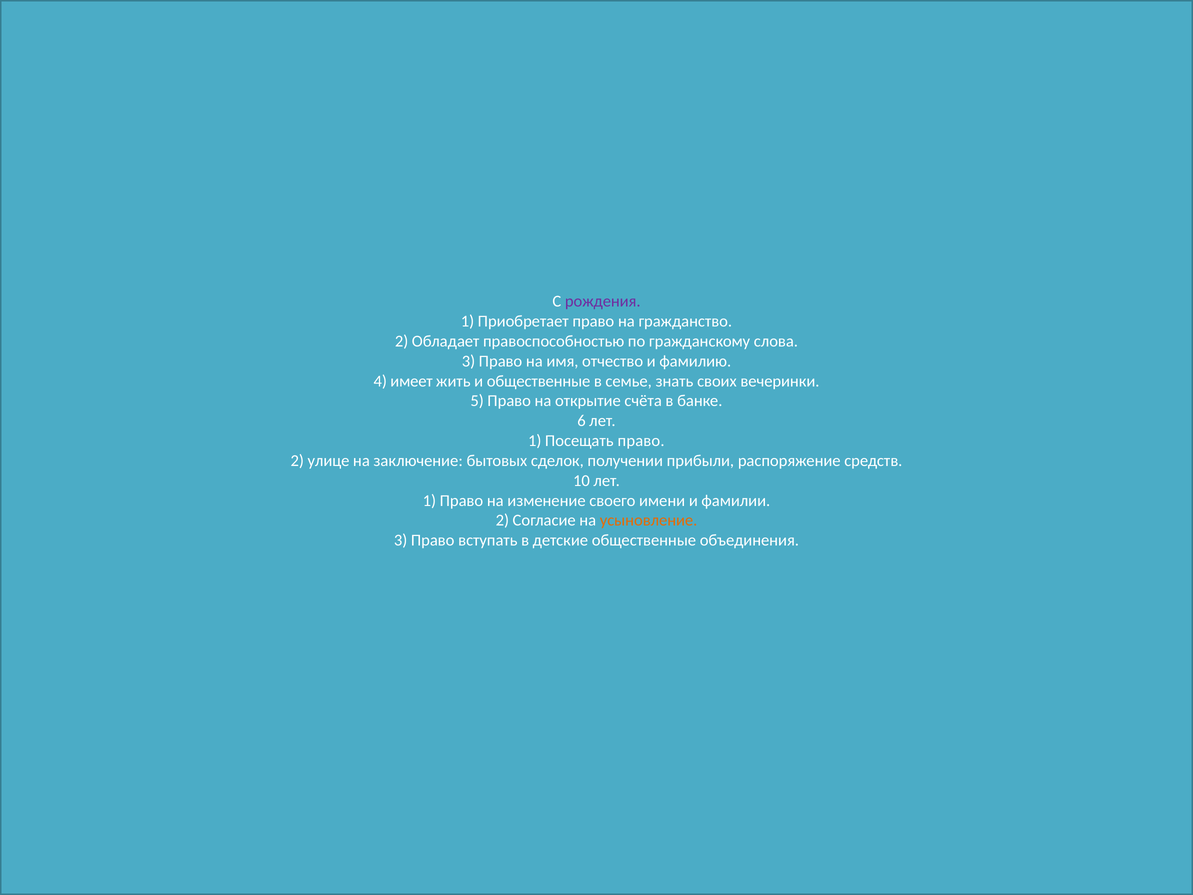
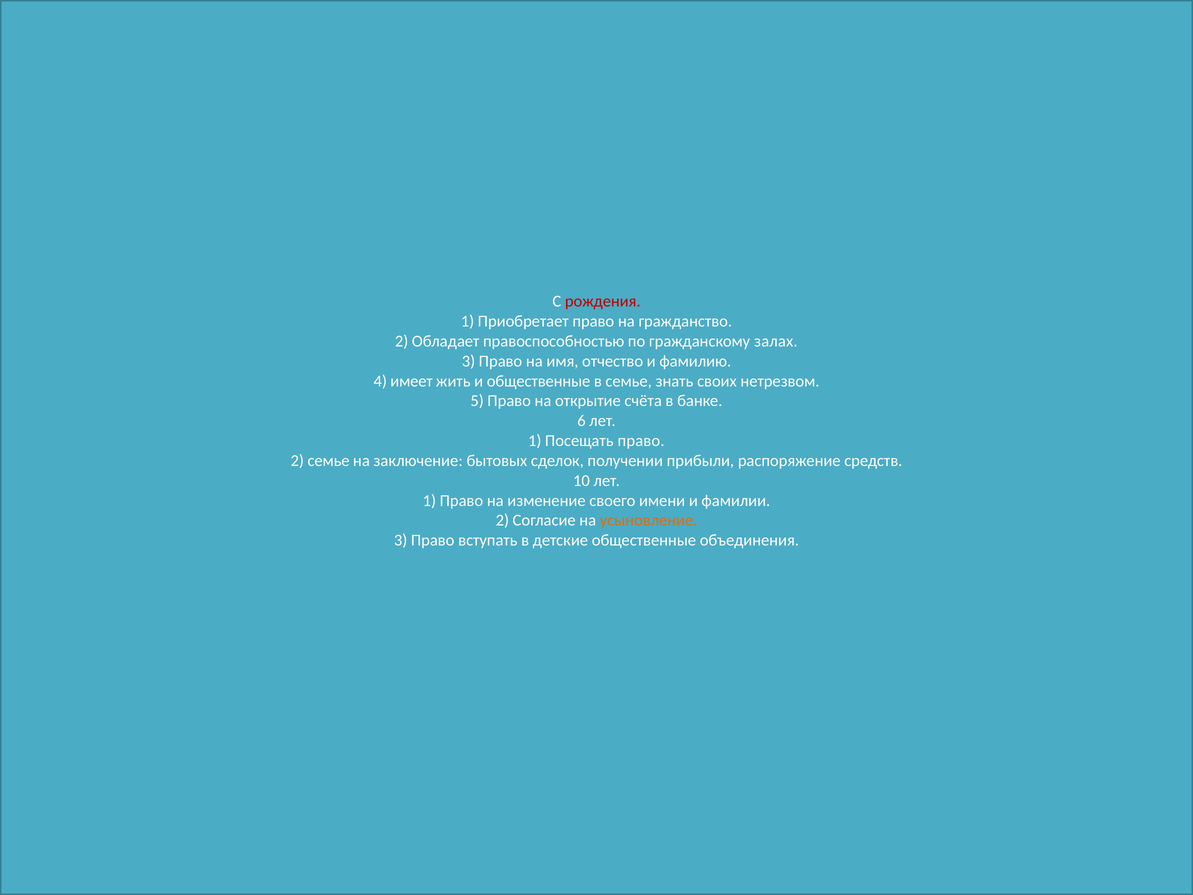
рождения colour: purple -> red
слова: слова -> залах
вечеринки: вечеринки -> нетрезвом
2 улице: улице -> семье
